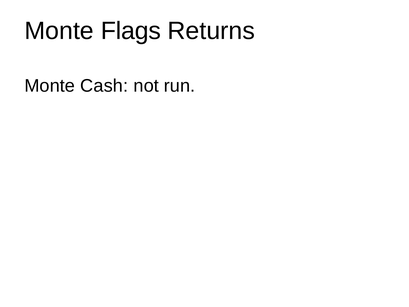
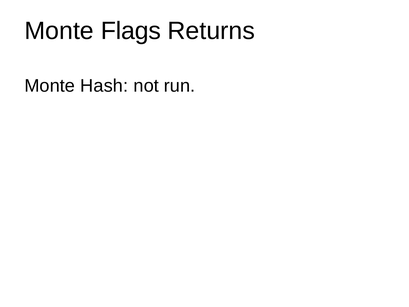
Cash: Cash -> Hash
